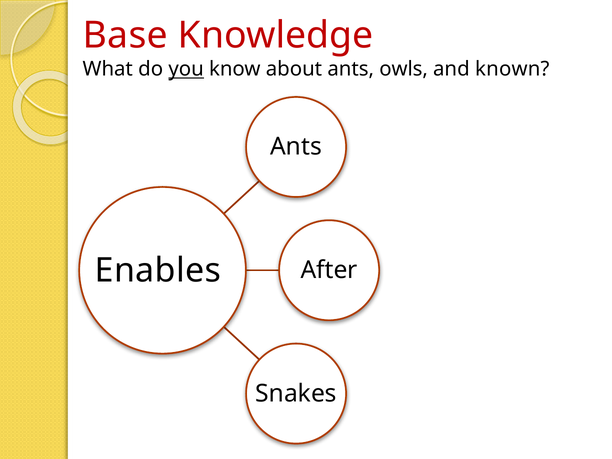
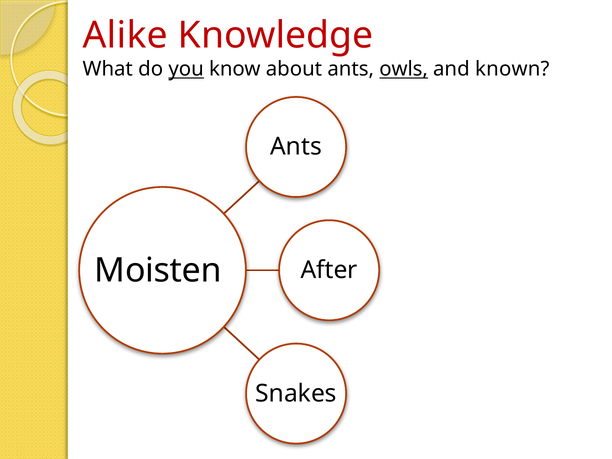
Base: Base -> Alike
owls underline: none -> present
Enables: Enables -> Moisten
